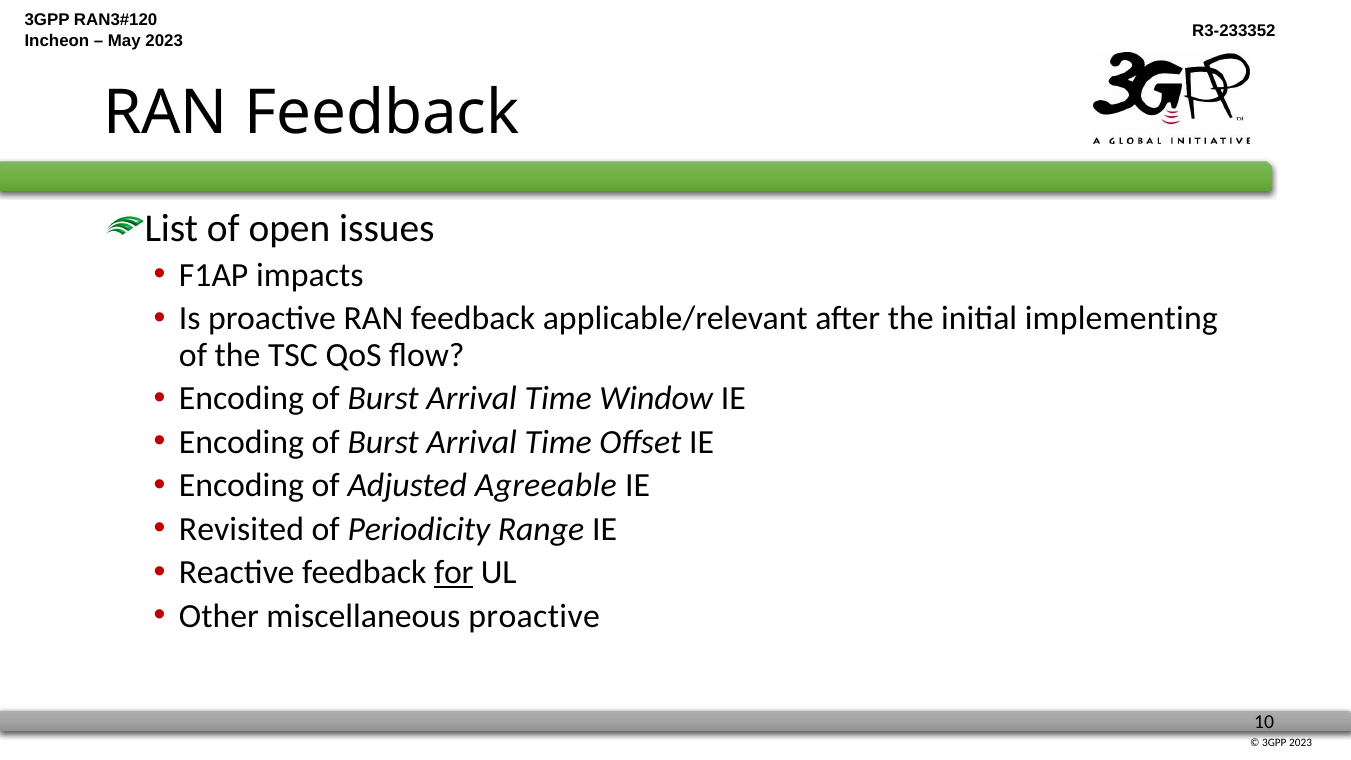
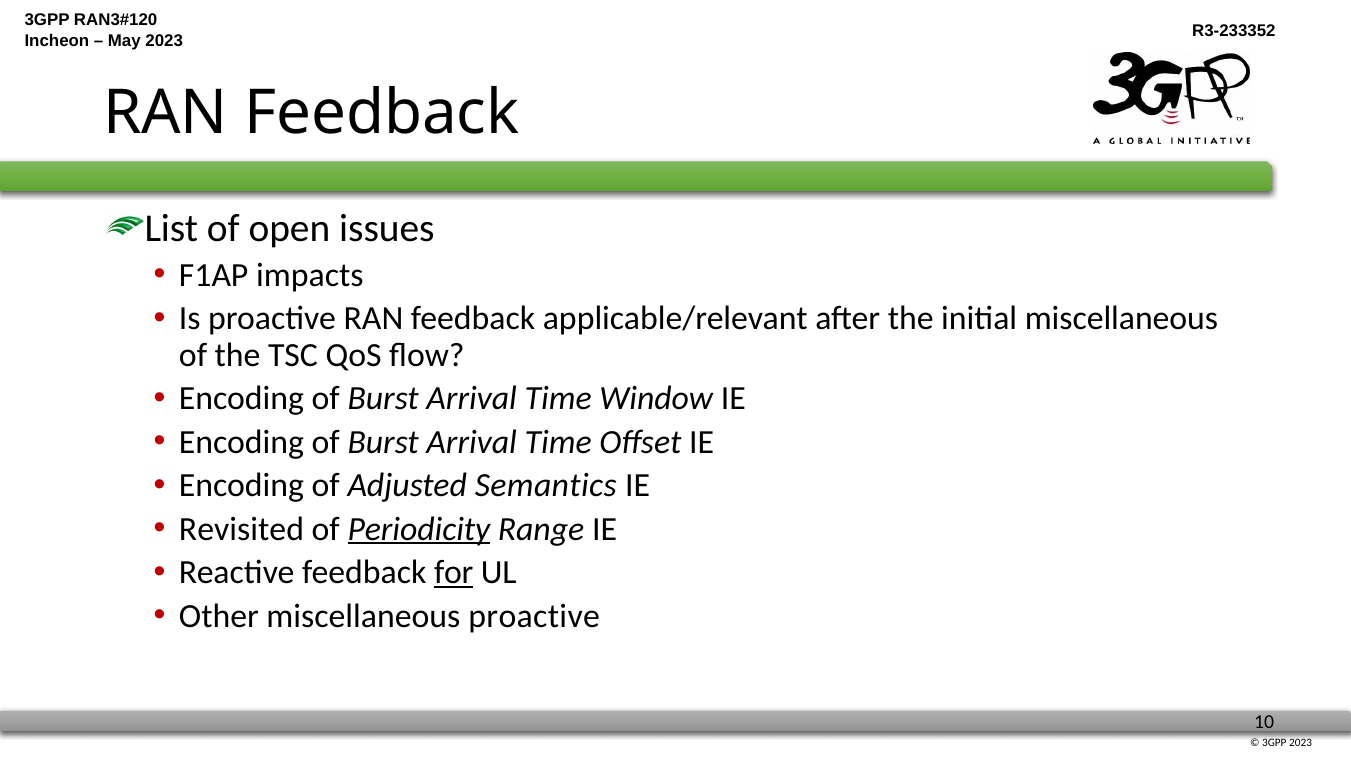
initial implementing: implementing -> miscellaneous
Agreeable: Agreeable -> Semantics
Periodicity underline: none -> present
